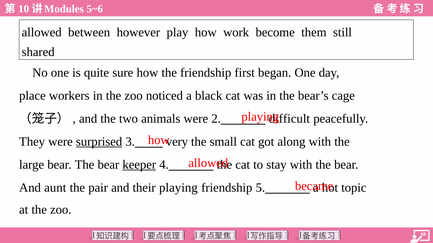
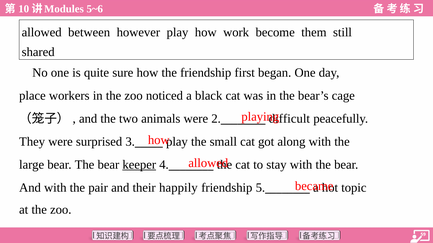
surprised underline: present -> none
very at (177, 142): very -> play
And aunt: aunt -> with
their playing: playing -> happily
